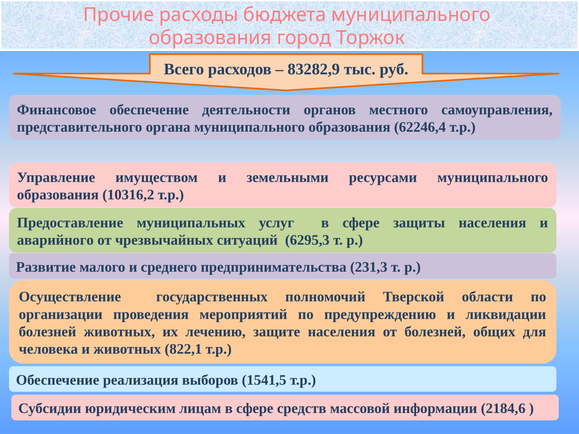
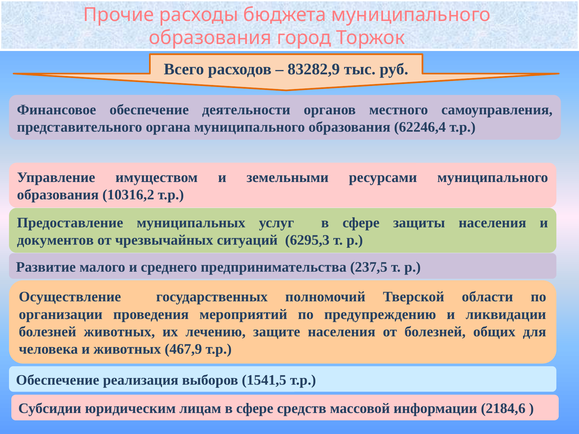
аварийного: аварийного -> документов
231,3: 231,3 -> 237,5
822,1: 822,1 -> 467,9
